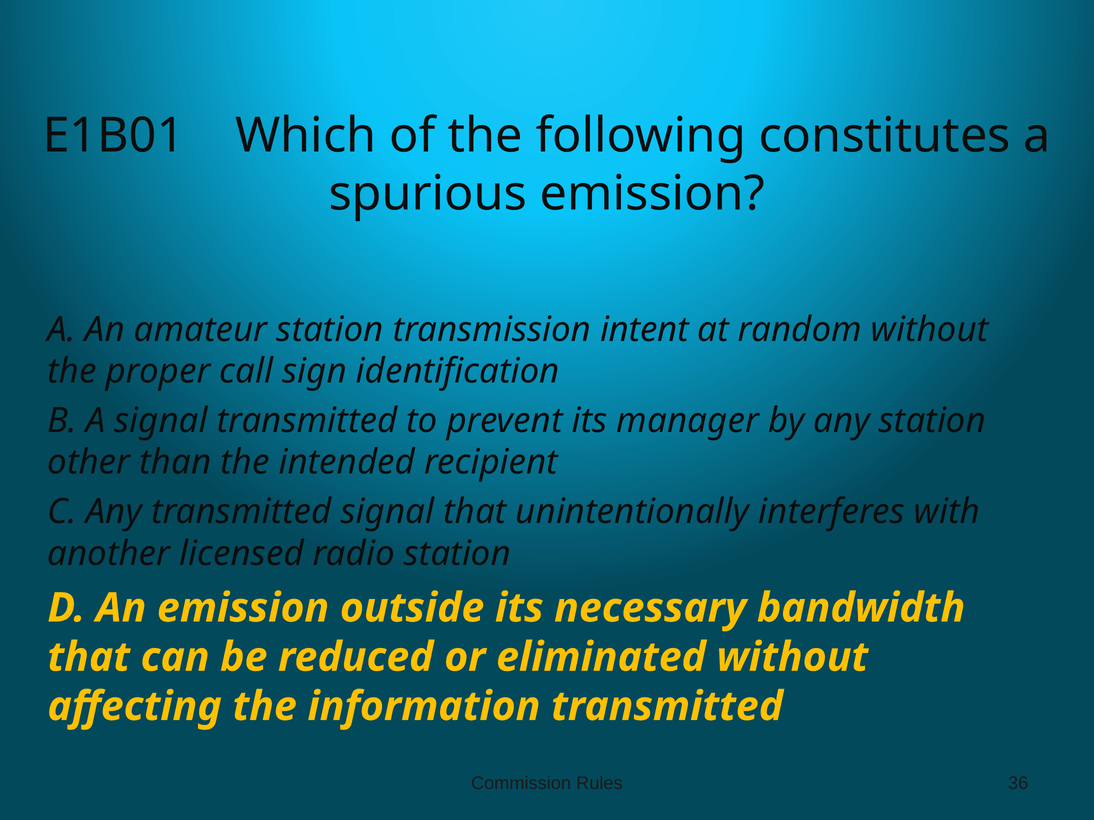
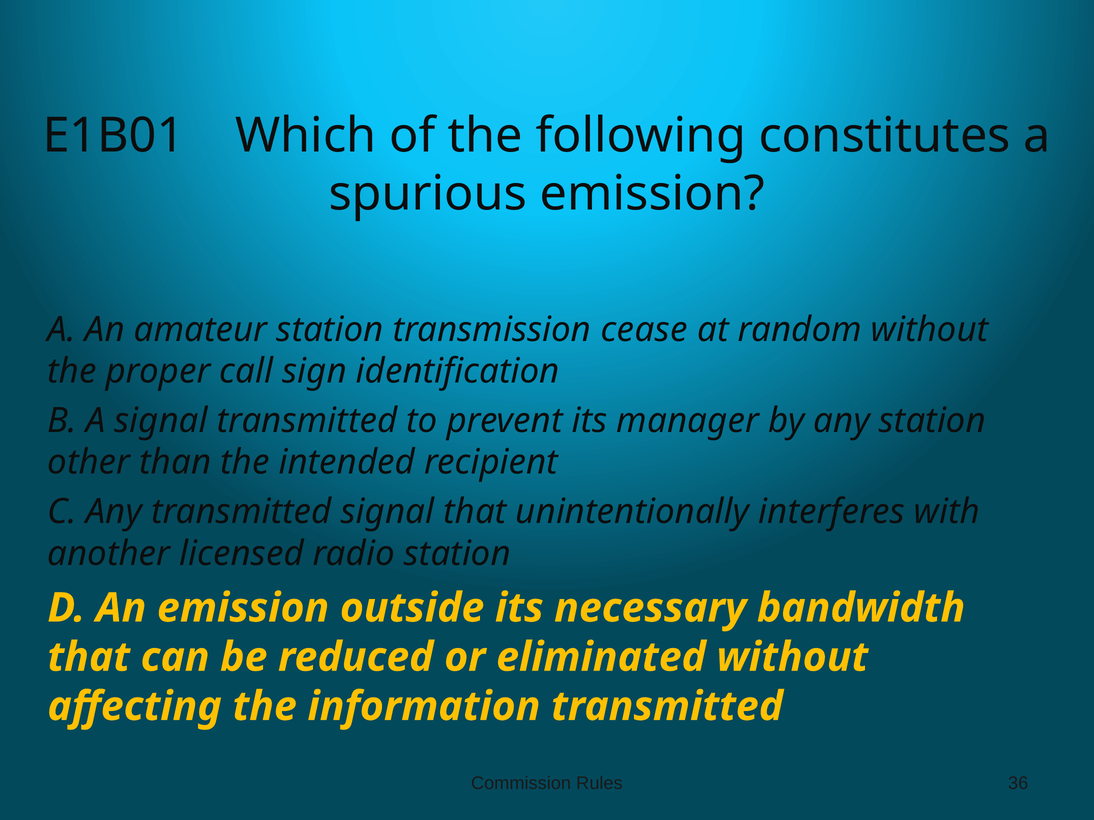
intent: intent -> cease
